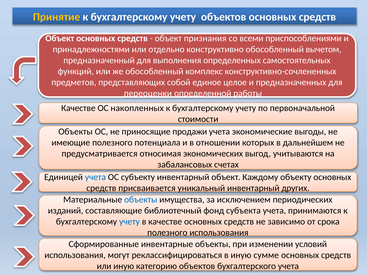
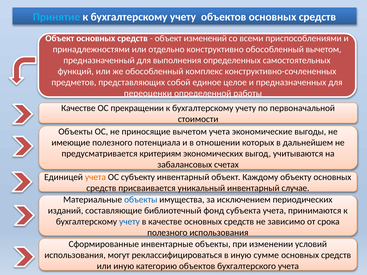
Принятие colour: yellow -> light blue
признания: признания -> изменений
накопленных: накопленных -> прекращении
приносящие продажи: продажи -> вычетом
относимая: относимая -> критериям
учета at (95, 177) colour: blue -> orange
других: других -> случае
